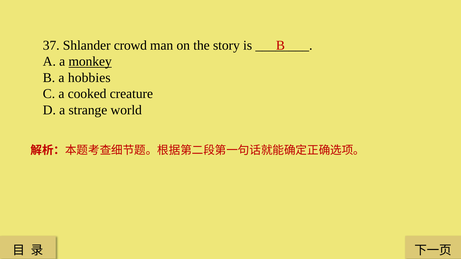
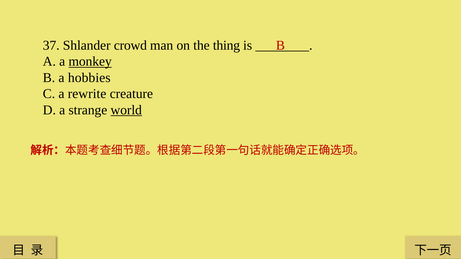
story: story -> thing
cooked: cooked -> rewrite
world underline: none -> present
